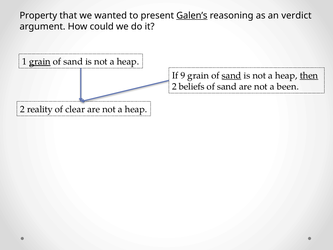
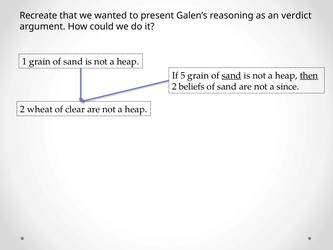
Property: Property -> Recreate
Galen’s underline: present -> none
grain at (40, 62) underline: present -> none
9: 9 -> 5
been: been -> since
reality: reality -> wheat
